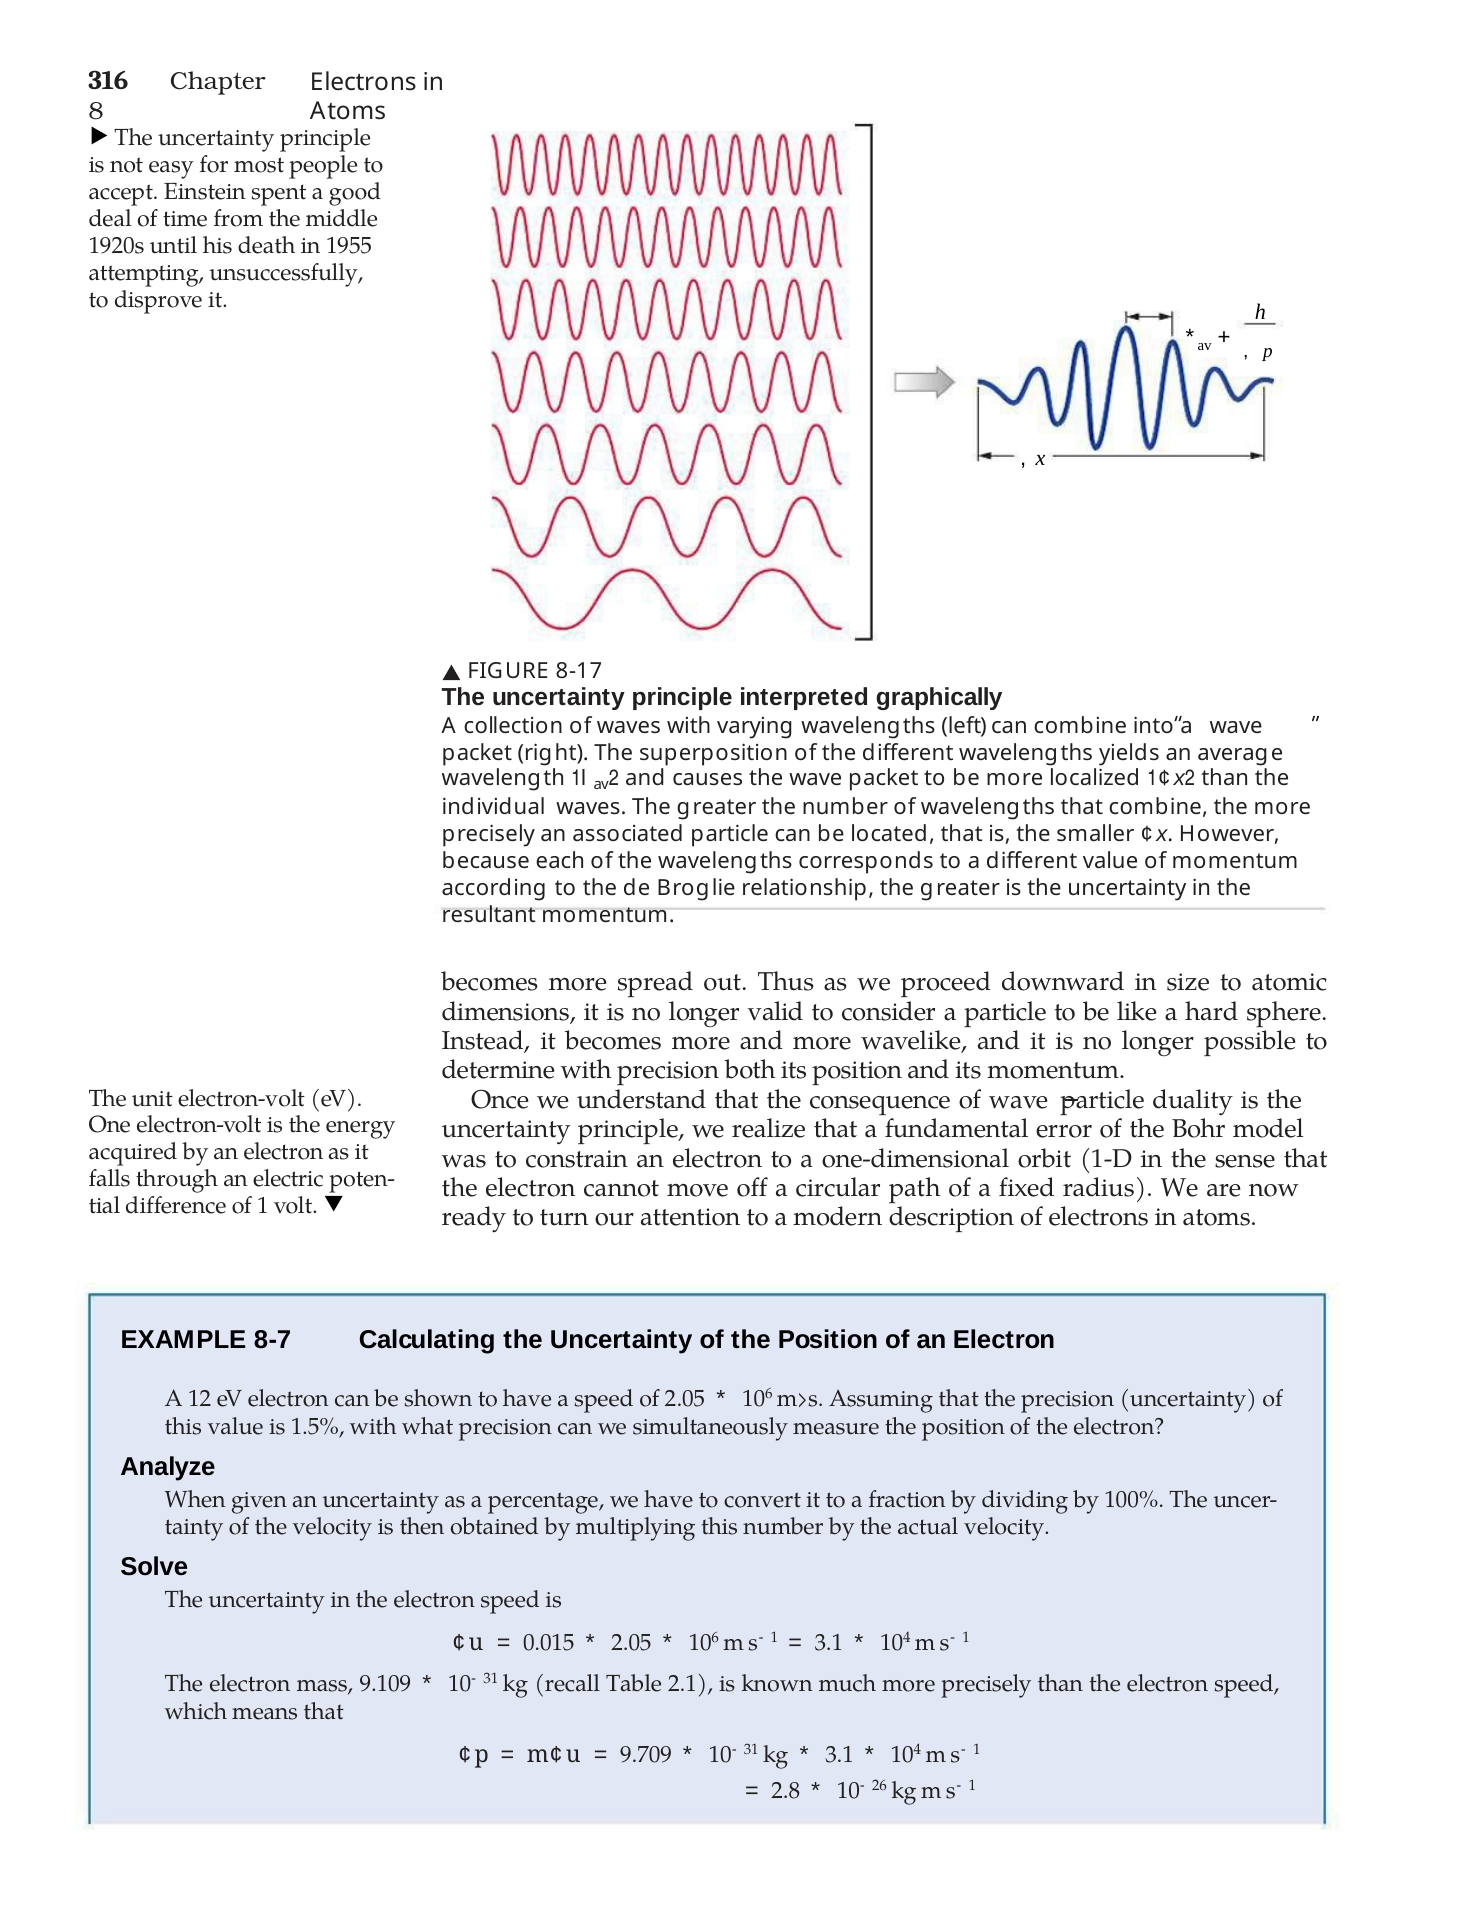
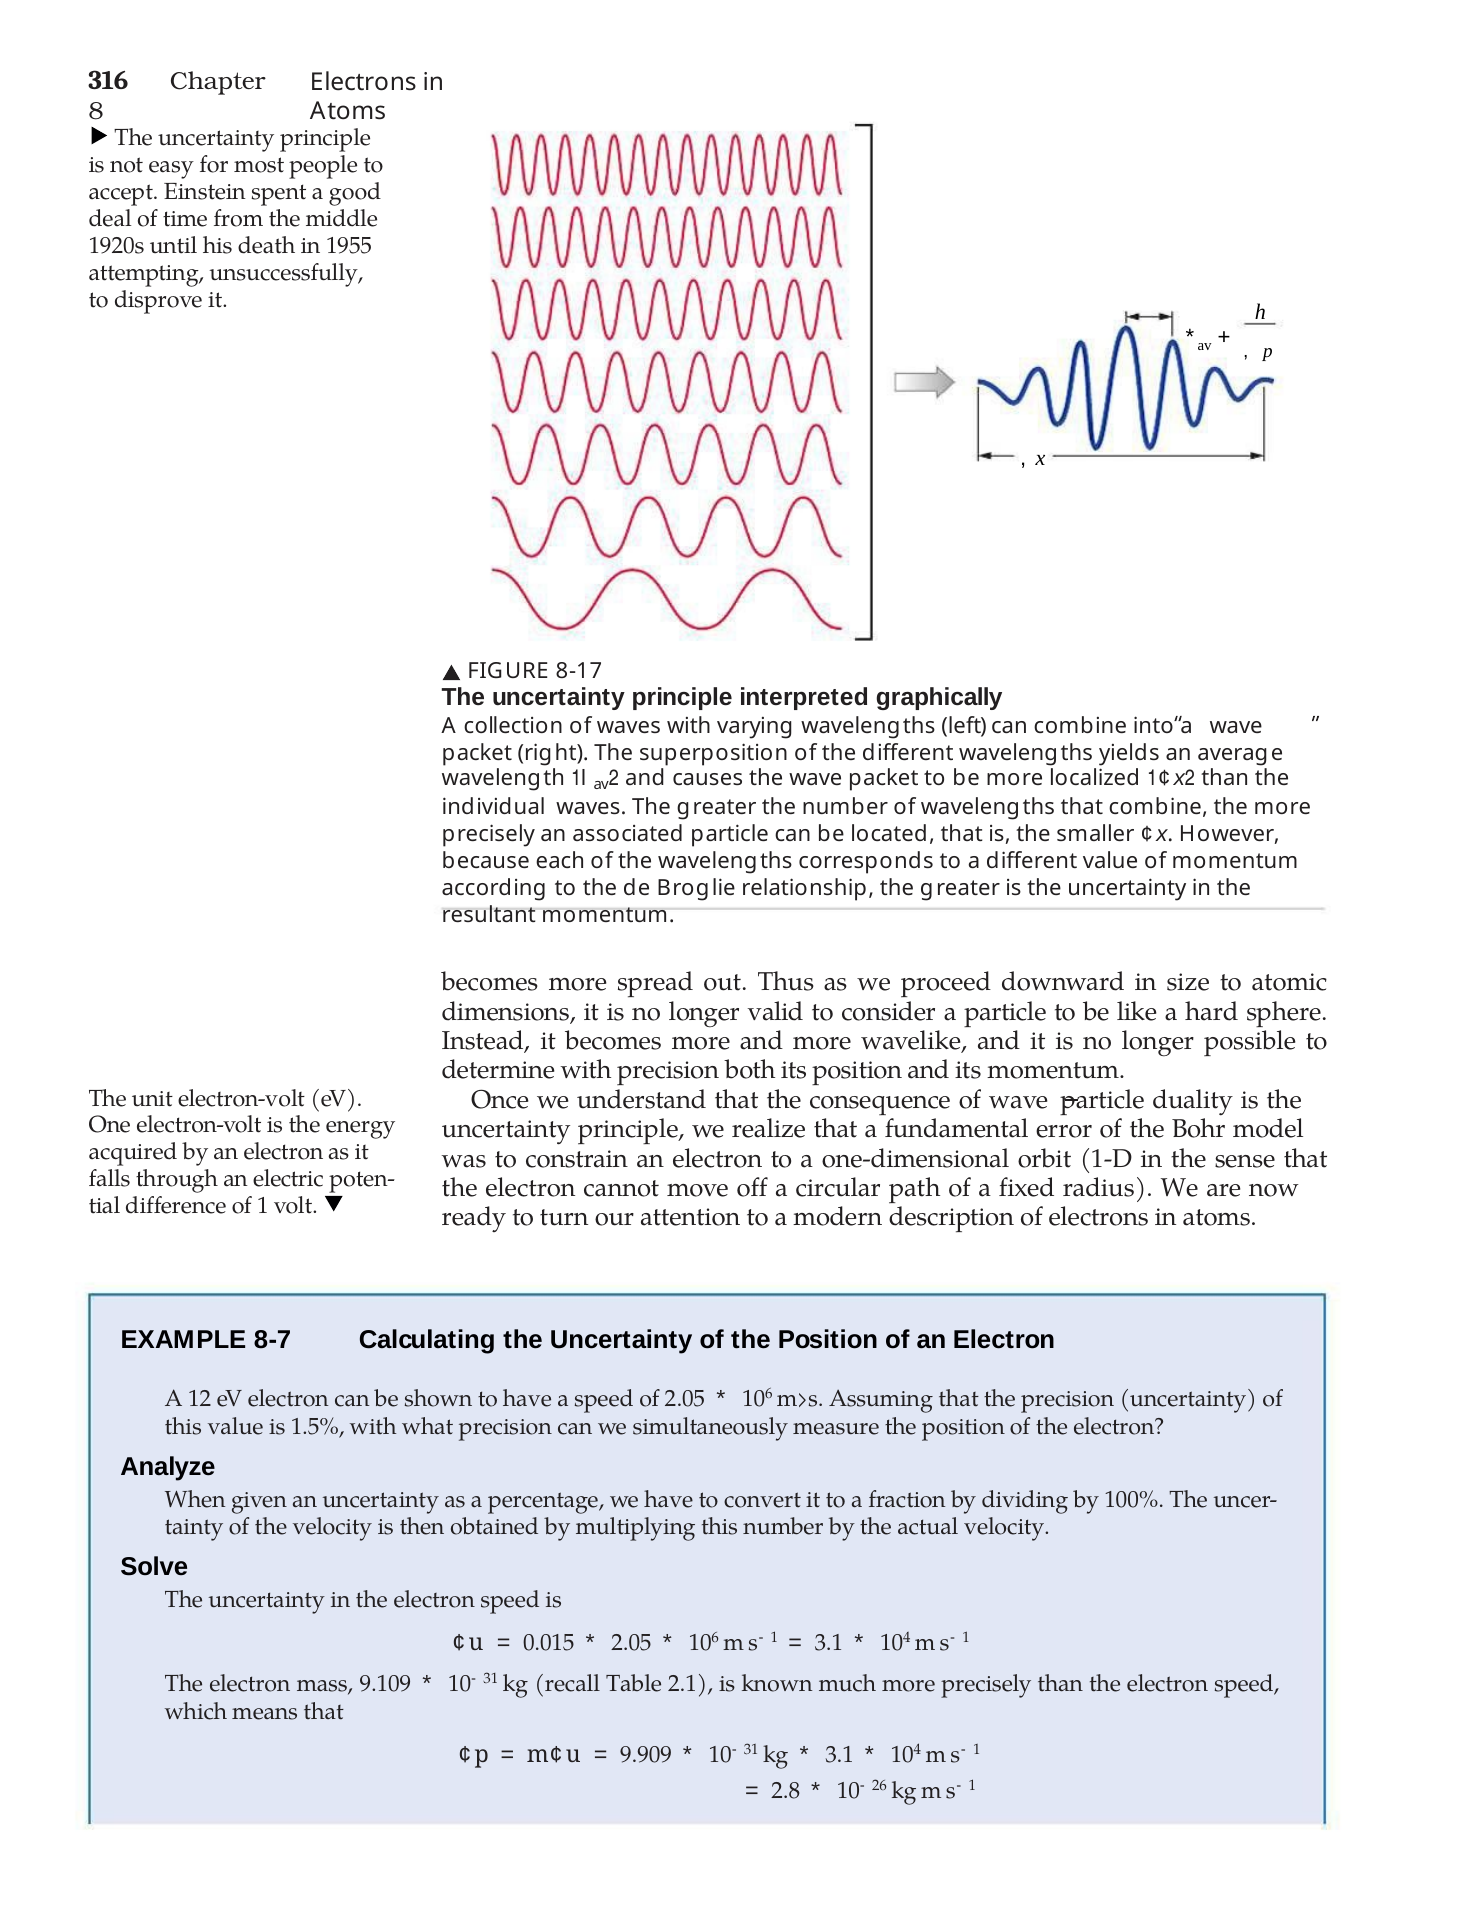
9.709: 9.709 -> 9.909
